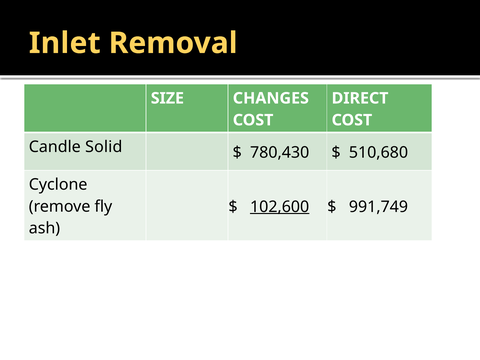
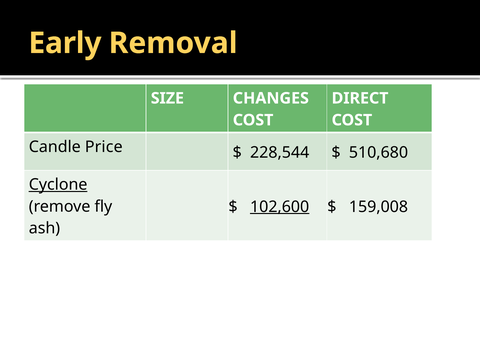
Inlet: Inlet -> Early
Solid: Solid -> Price
780,430: 780,430 -> 228,544
Cyclone underline: none -> present
991,749: 991,749 -> 159,008
